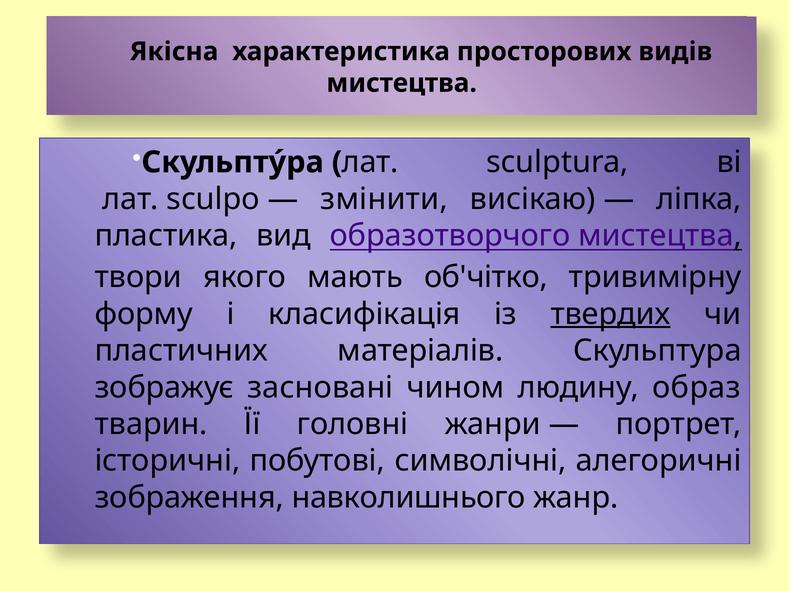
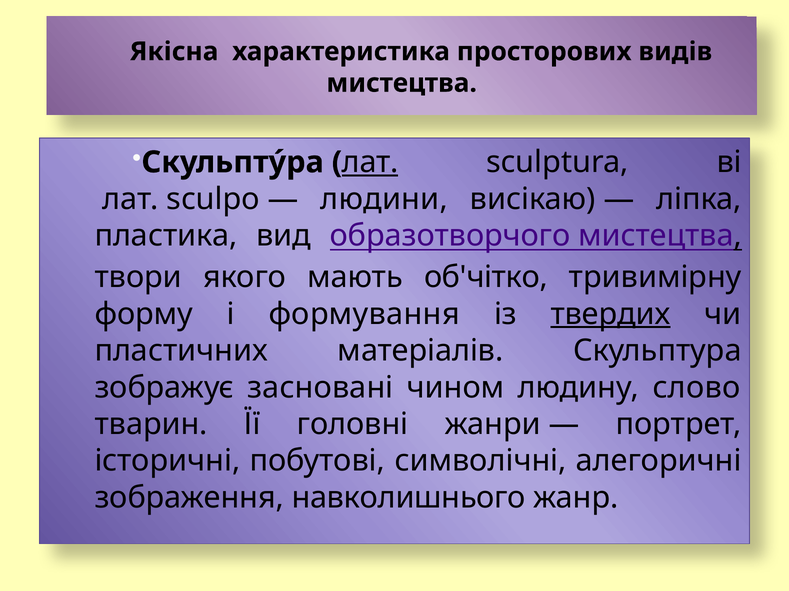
лат at (370, 162) underline: none -> present
змінити: змінити -> людини
класифікація: класифікація -> формування
образ: образ -> слово
